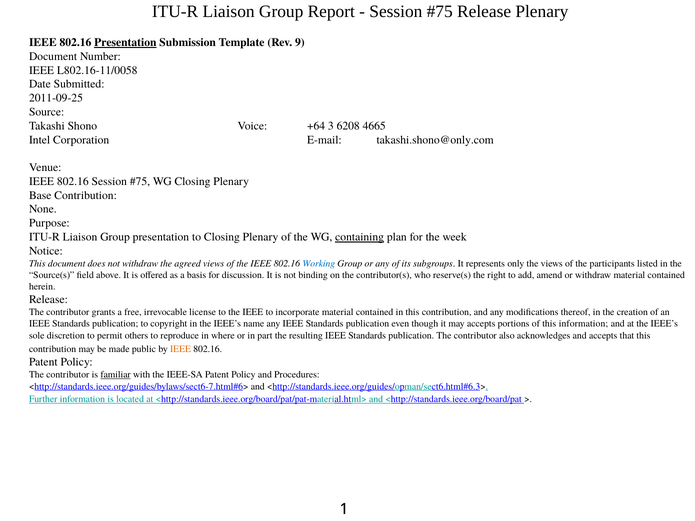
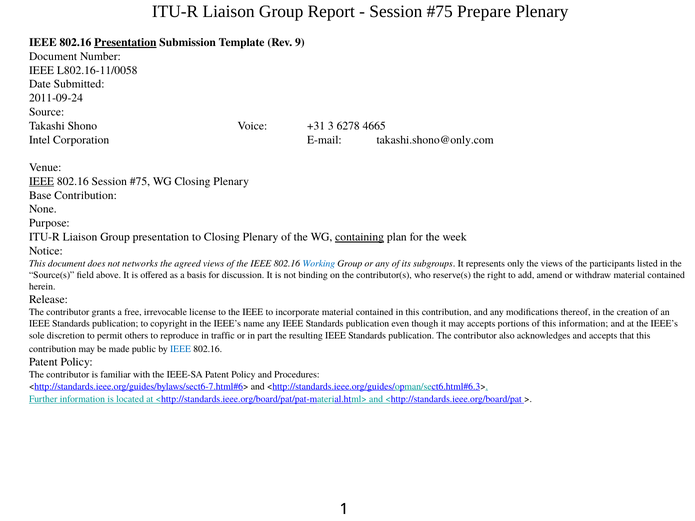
Release at (484, 12): Release -> Prepare
2011-09-25: 2011-09-25 -> 2011-09-24
+64: +64 -> +31
6208: 6208 -> 6278
IEEE at (42, 181) underline: none -> present
not withdraw: withdraw -> networks
where: where -> traffic
IEEE at (180, 349) colour: orange -> blue
familiar underline: present -> none
